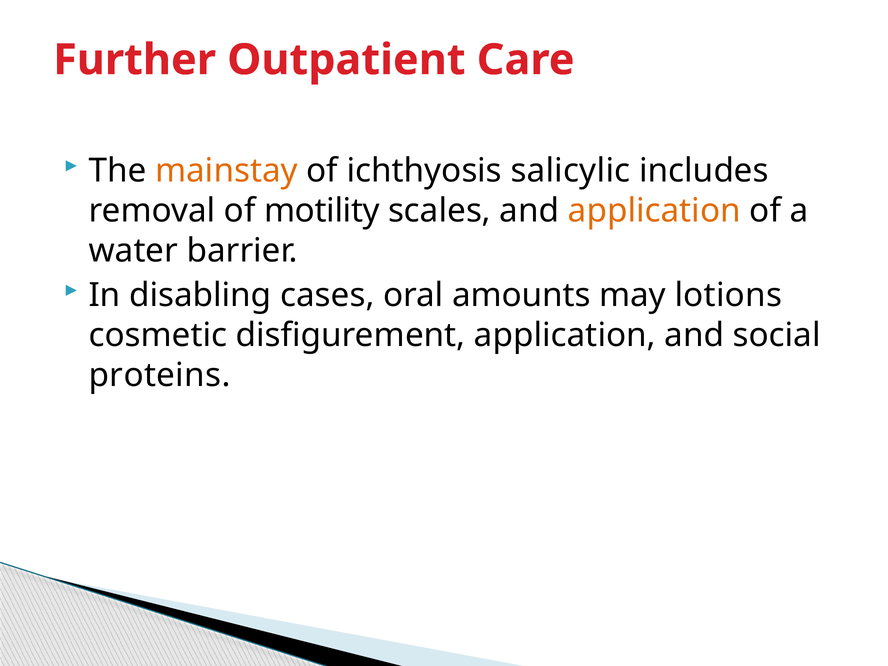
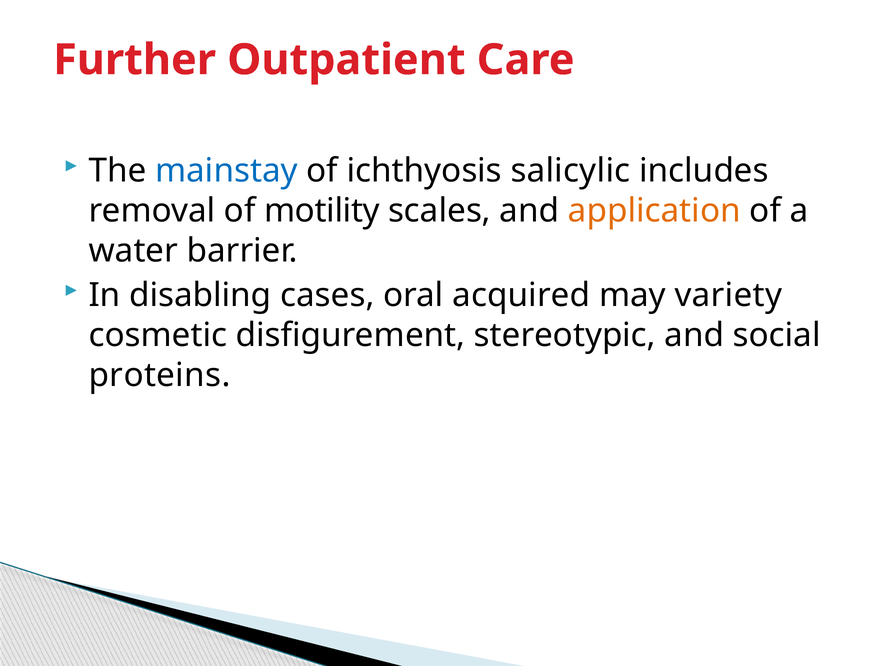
mainstay colour: orange -> blue
amounts: amounts -> acquired
lotions: lotions -> variety
disfigurement application: application -> stereotypic
